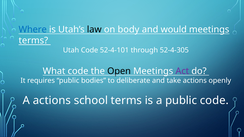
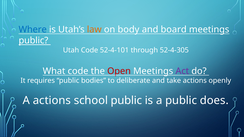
law colour: black -> orange
would: would -> board
terms at (33, 41): terms -> public
Open colour: black -> red
school terms: terms -> public
public code: code -> does
